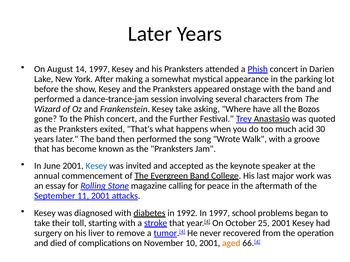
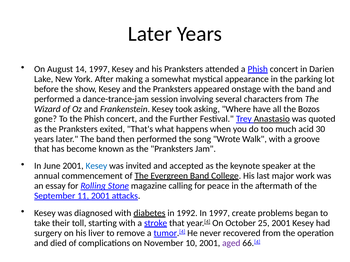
Kesey take: take -> took
school: school -> create
aged colour: orange -> purple
